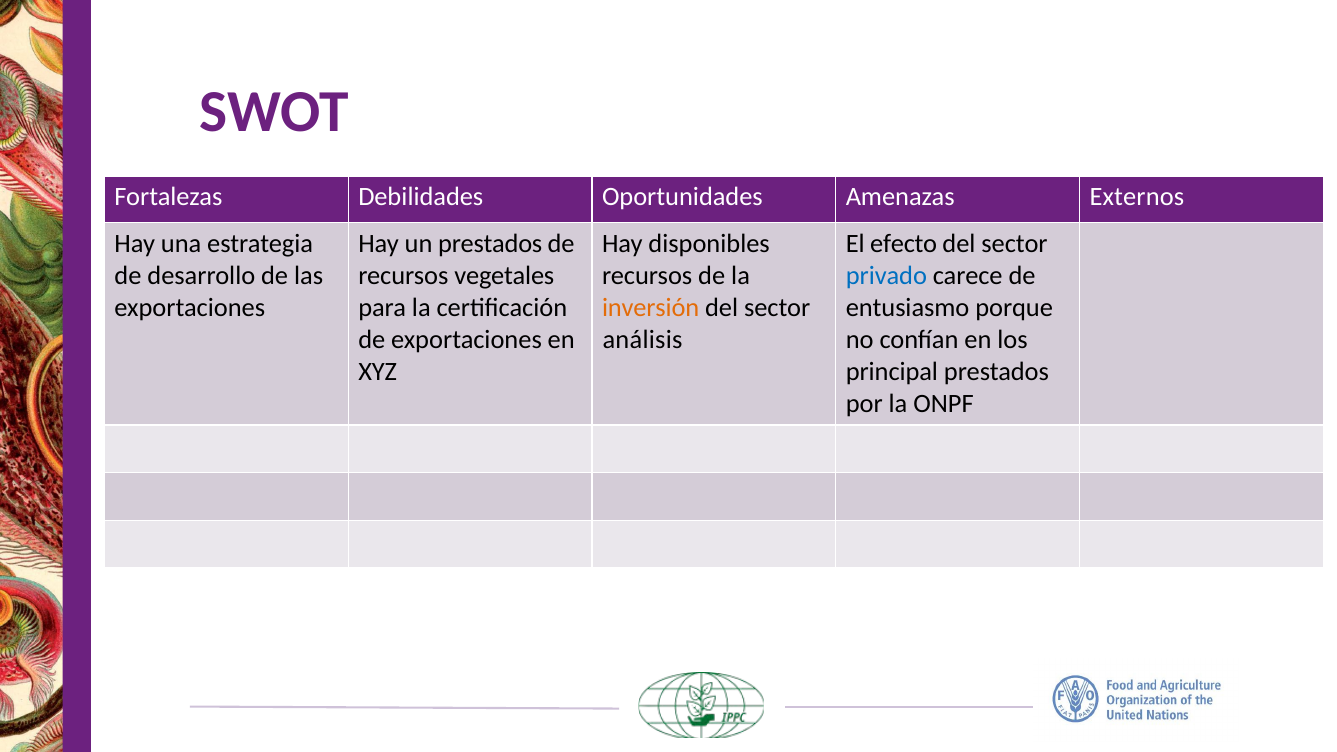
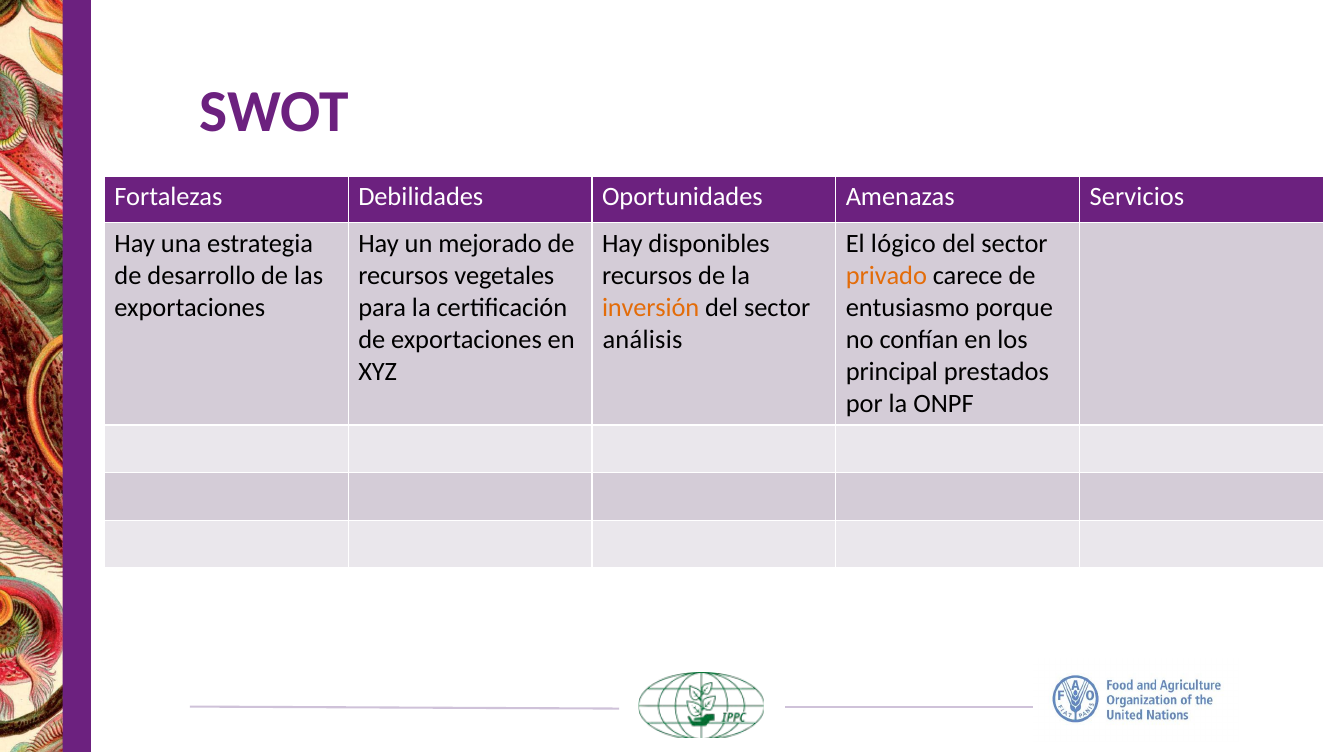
Externos: Externos -> Servicios
un prestados: prestados -> mejorado
efecto: efecto -> lógico
privado colour: blue -> orange
